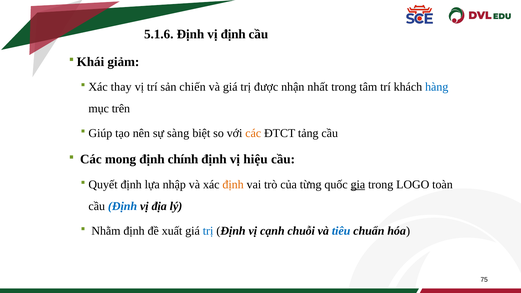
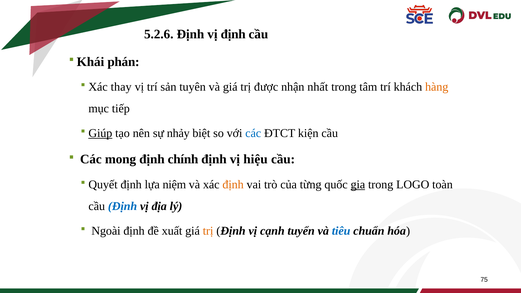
5.1.6: 5.1.6 -> 5.2.6
giảm: giảm -> phán
chiến: chiến -> tuyên
hàng colour: blue -> orange
trên: trên -> tiếp
Giúp underline: none -> present
sàng: sàng -> nhảy
các at (253, 133) colour: orange -> blue
tảng: tảng -> kiện
nhập: nhập -> niệm
Nhằm: Nhằm -> Ngoài
trị at (208, 231) colour: blue -> orange
chuỗi: chuỗi -> tuyển
